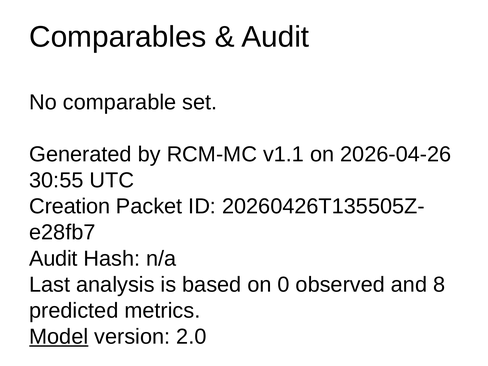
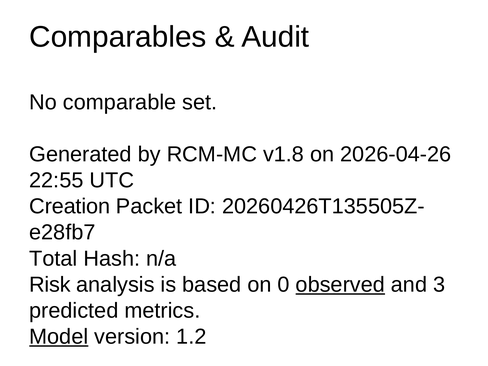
v1.1: v1.1 -> v1.8
30:55: 30:55 -> 22:55
Audit at (53, 259): Audit -> Total
Last: Last -> Risk
observed underline: none -> present
8: 8 -> 3
2.0: 2.0 -> 1.2
